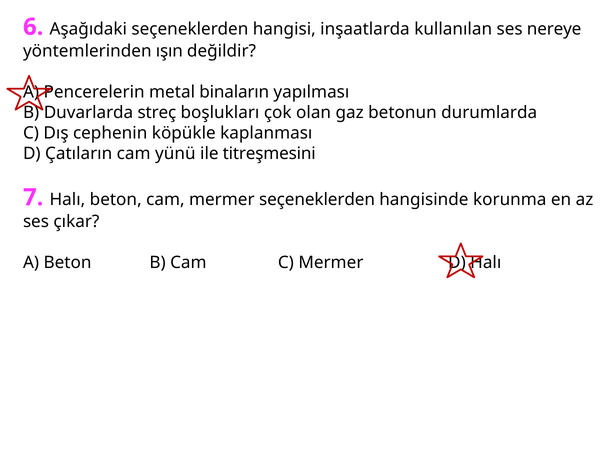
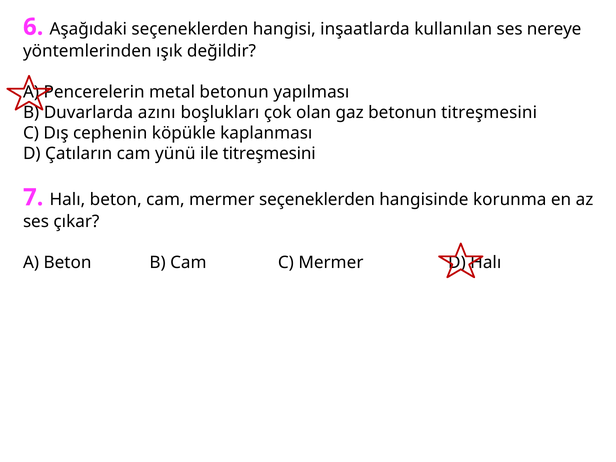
ışın: ışın -> ışık
metal binaların: binaların -> betonun
streç: streç -> azını
betonun durumlarda: durumlarda -> titreşmesini
